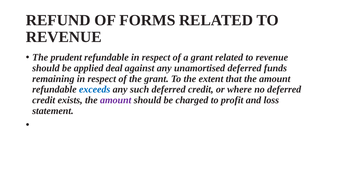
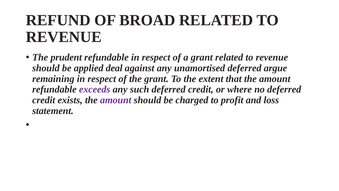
FORMS: FORMS -> BROAD
funds: funds -> argue
exceeds colour: blue -> purple
